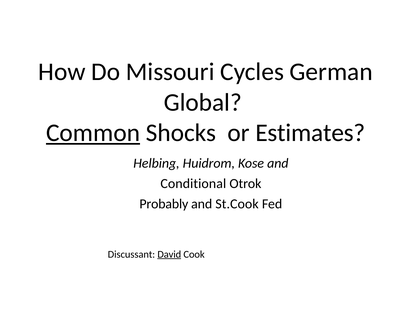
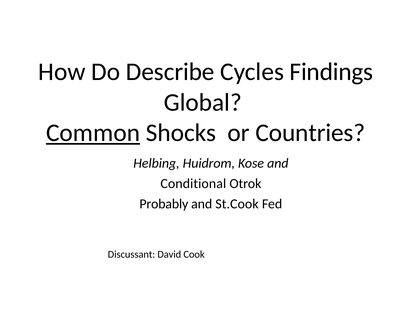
Missouri: Missouri -> Describe
German: German -> Findings
Estimates: Estimates -> Countries
David underline: present -> none
